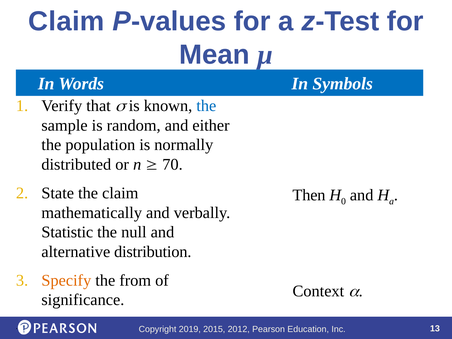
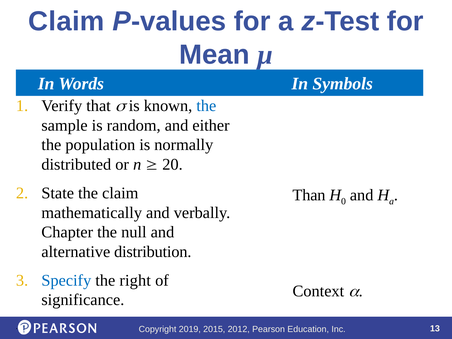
70: 70 -> 20
Then: Then -> Than
Statistic: Statistic -> Chapter
Specify colour: orange -> blue
from: from -> right
